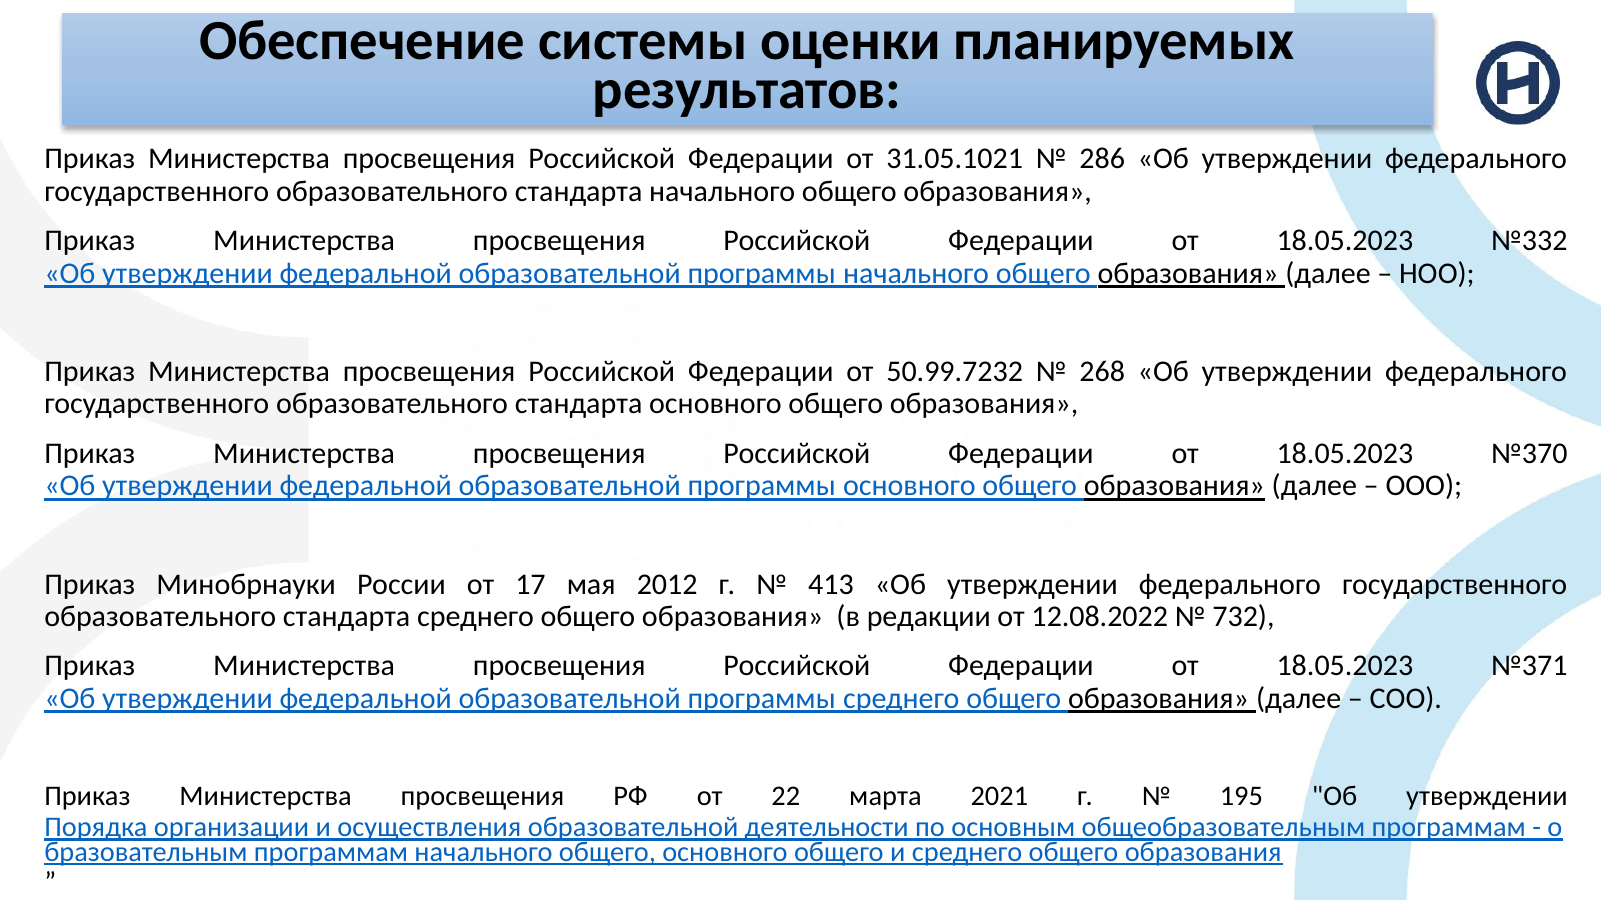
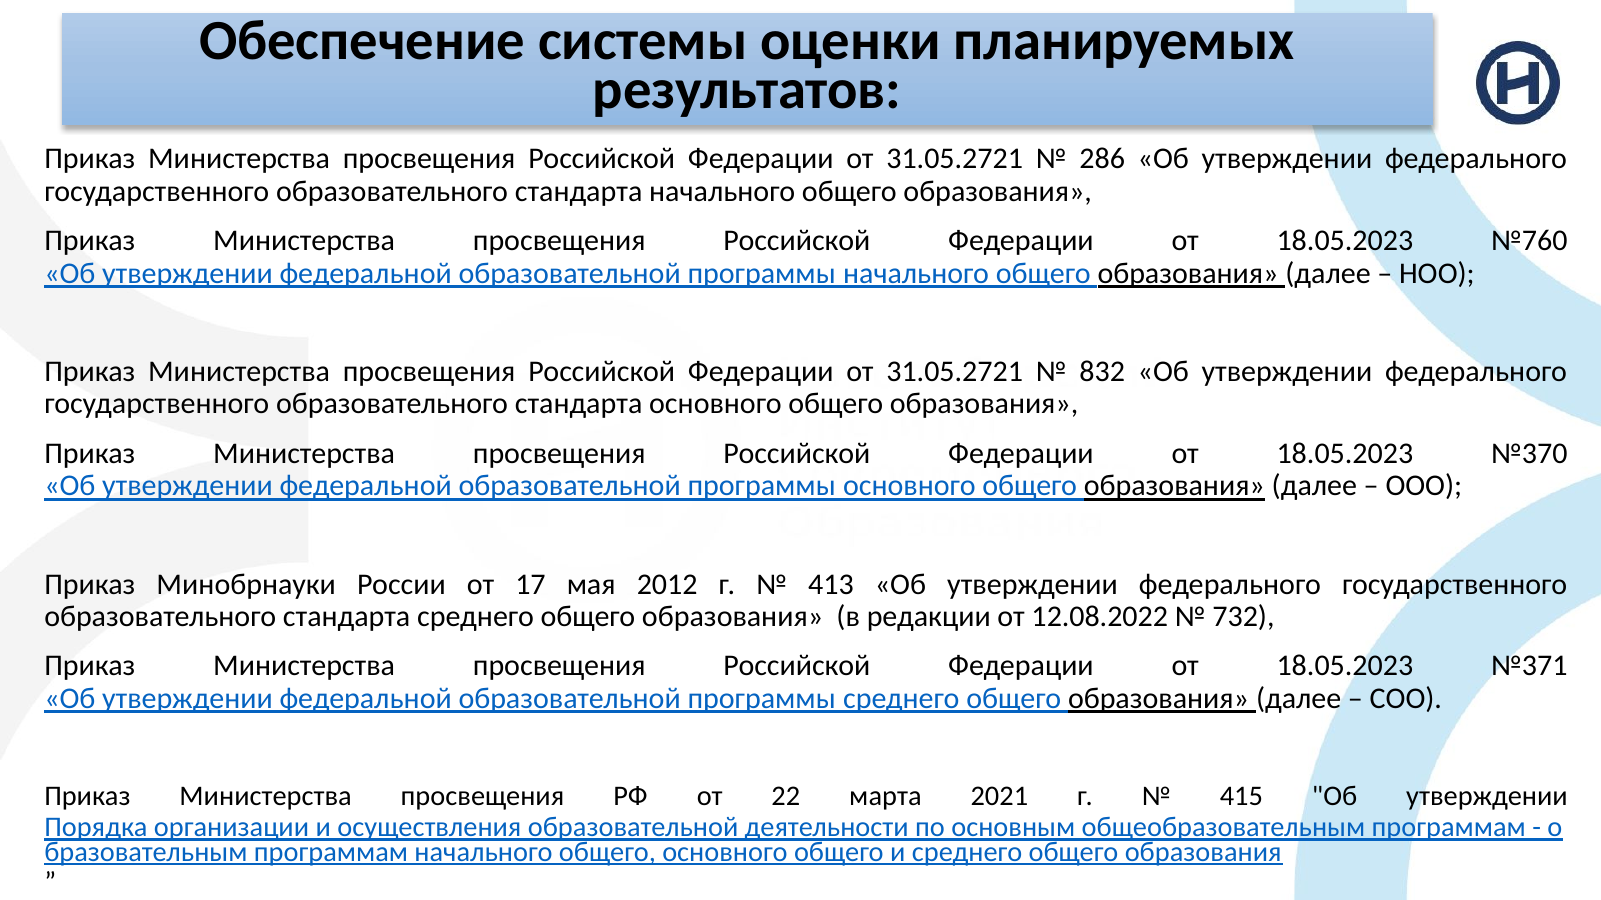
31.05.1021 at (955, 159): 31.05.1021 -> 31.05.2721
№332: №332 -> №760
50.99.7232 at (955, 372): 50.99.7232 -> 31.05.2721
268: 268 -> 832
195: 195 -> 415
